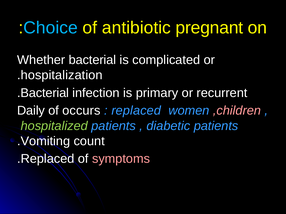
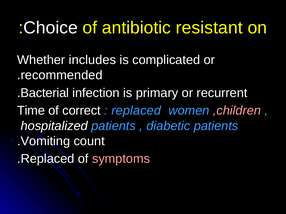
Choice colour: light blue -> white
pregnant: pregnant -> resistant
Whether bacterial: bacterial -> includes
hospitalization: hospitalization -> recommended
Daily: Daily -> Time
occurs: occurs -> correct
hospitalized colour: light green -> white
